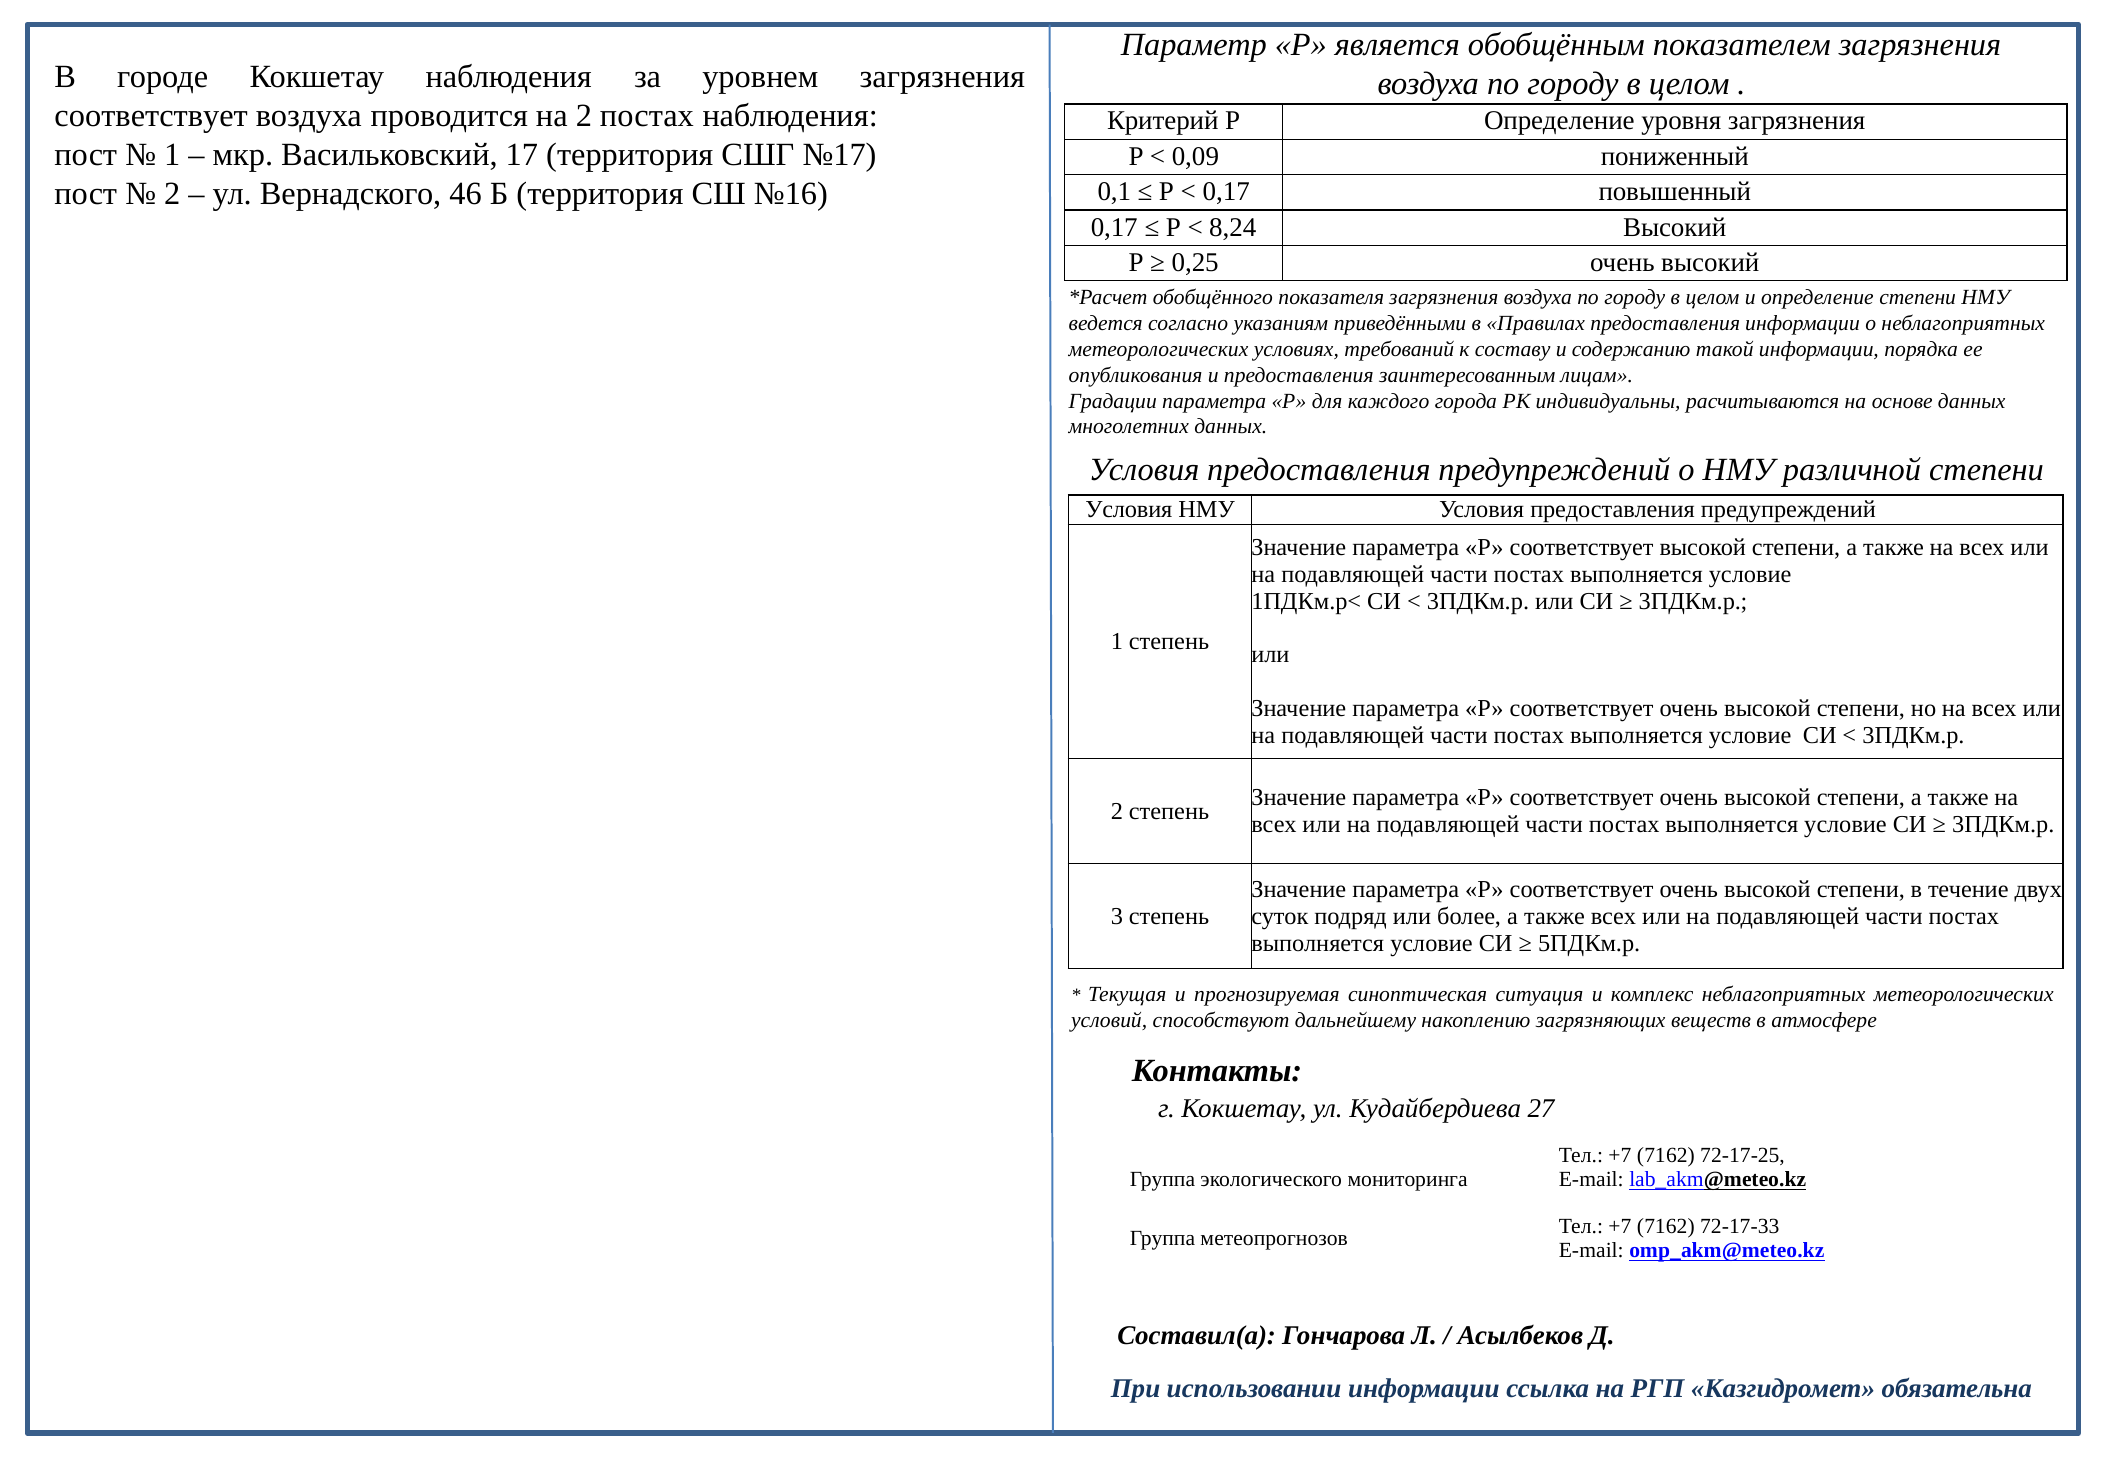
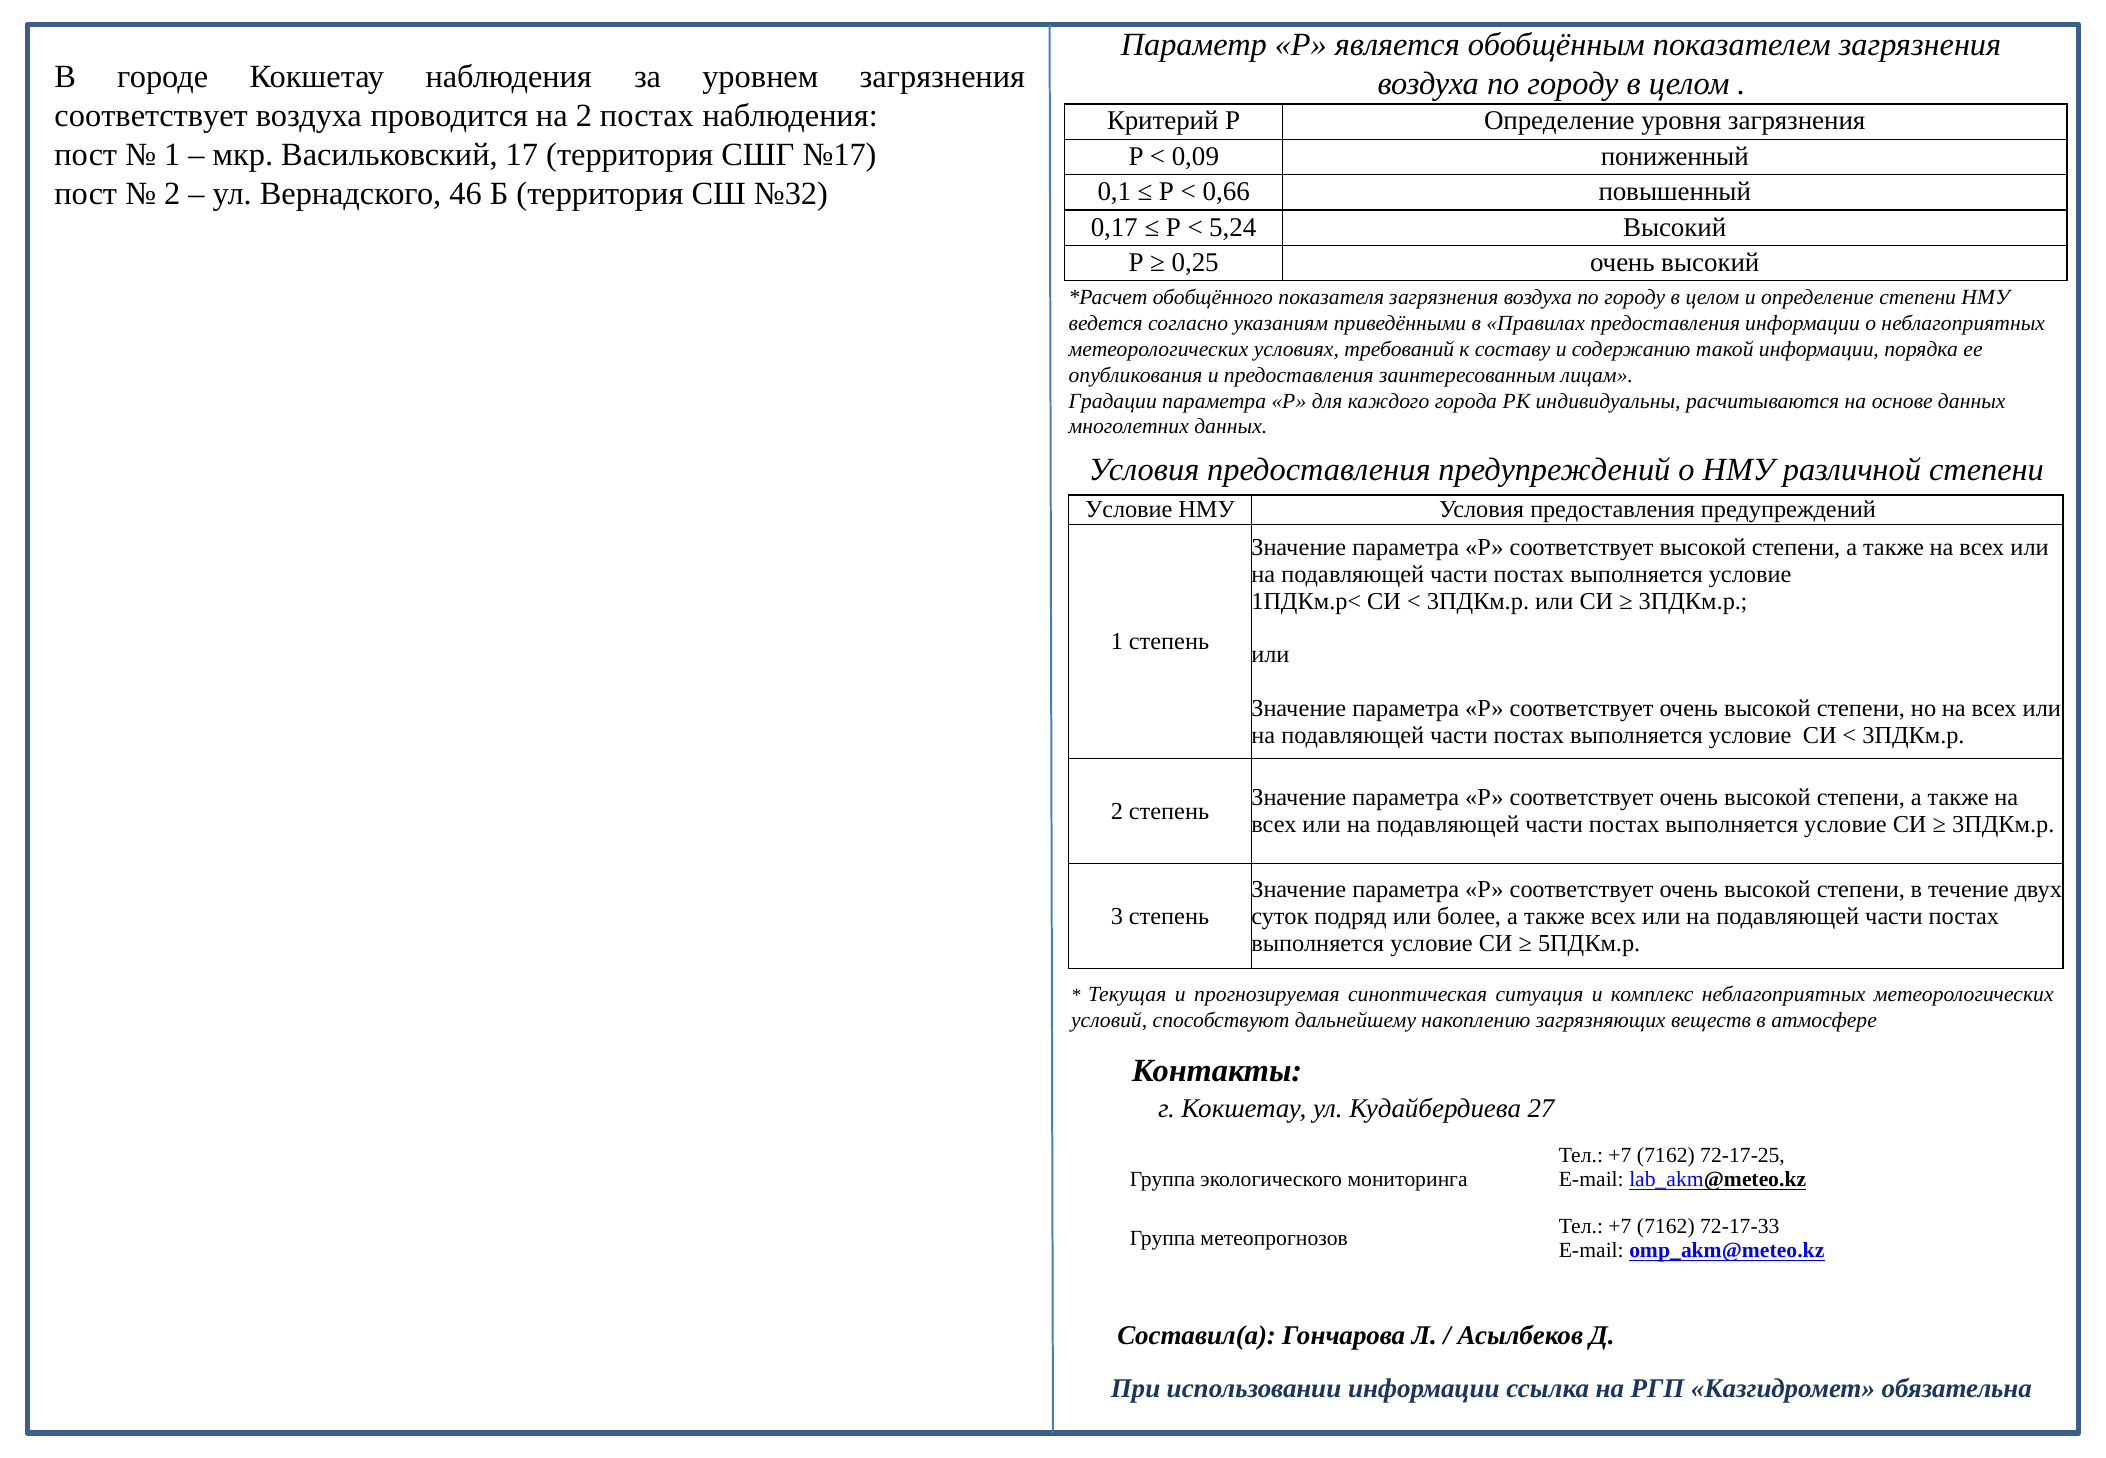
№16: №16 -> №32
0,17 at (1226, 192): 0,17 -> 0,66
8,24: 8,24 -> 5,24
Условия at (1129, 510): Условия -> Условие
